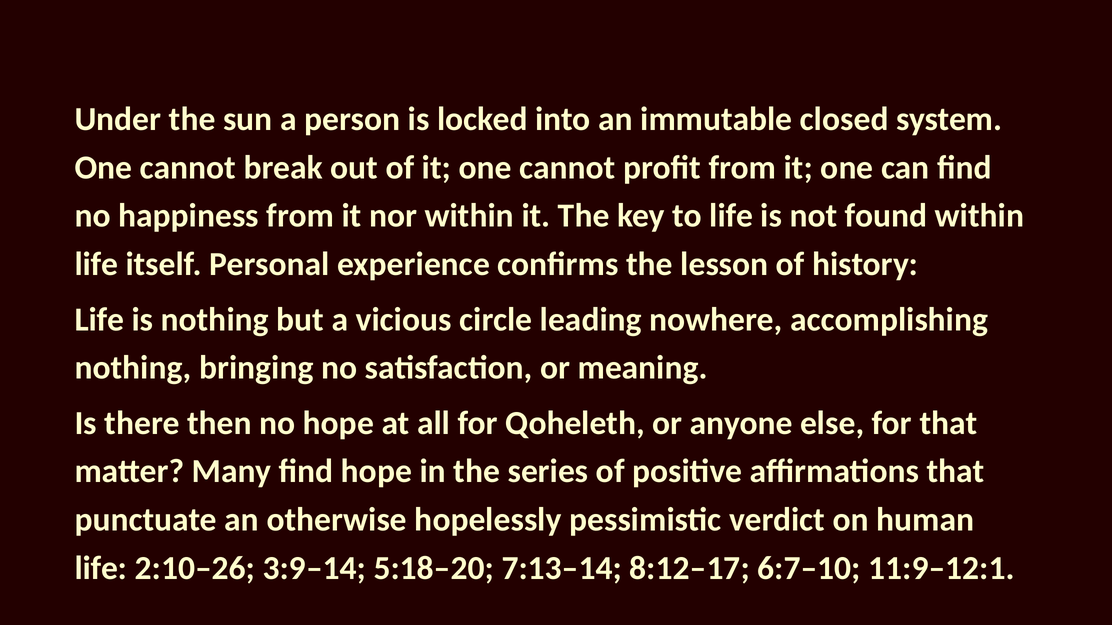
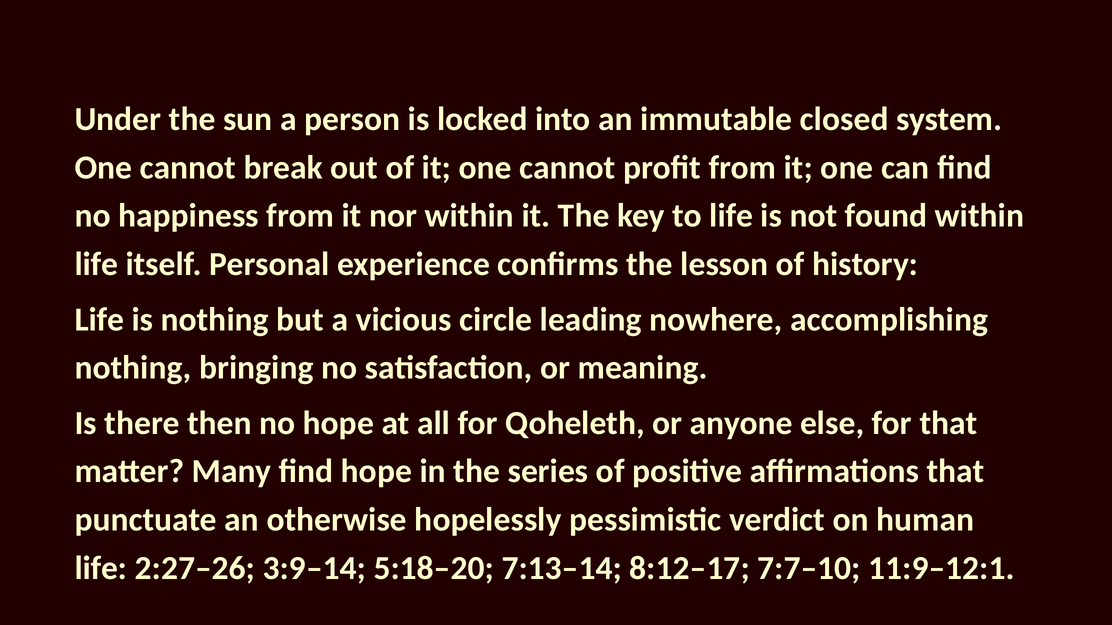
2:10–26: 2:10–26 -> 2:27–26
6:7–10: 6:7–10 -> 7:7–10
